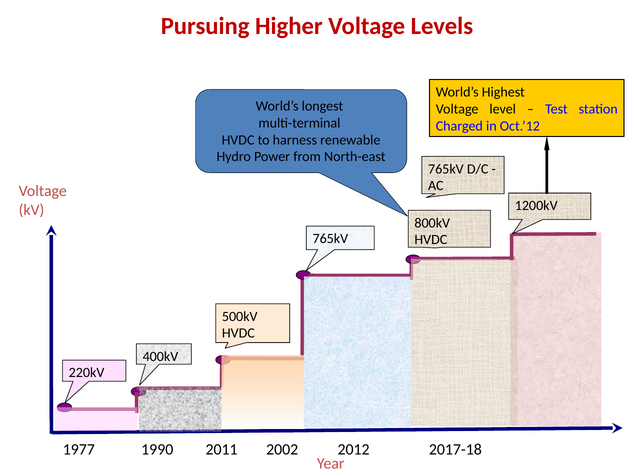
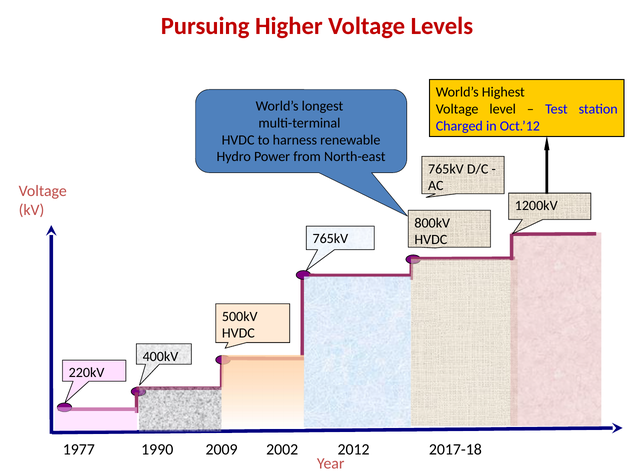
2011: 2011 -> 2009
